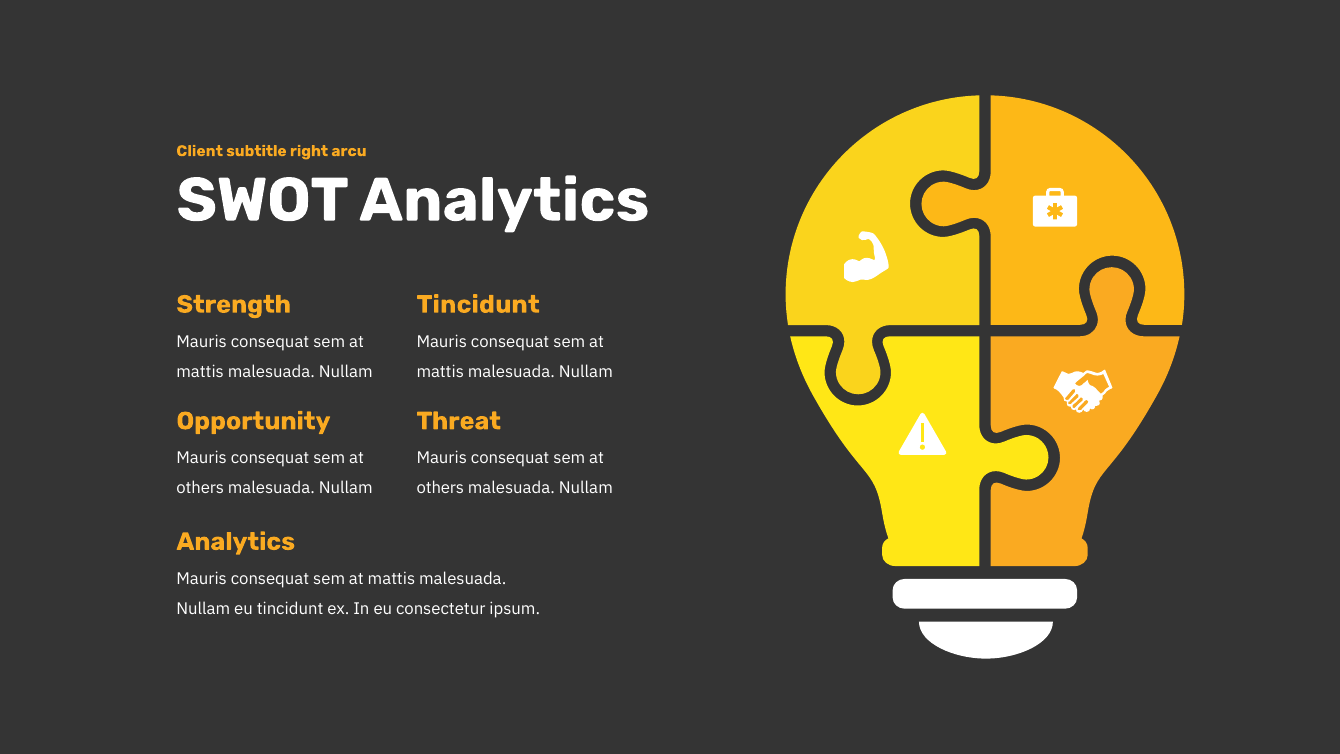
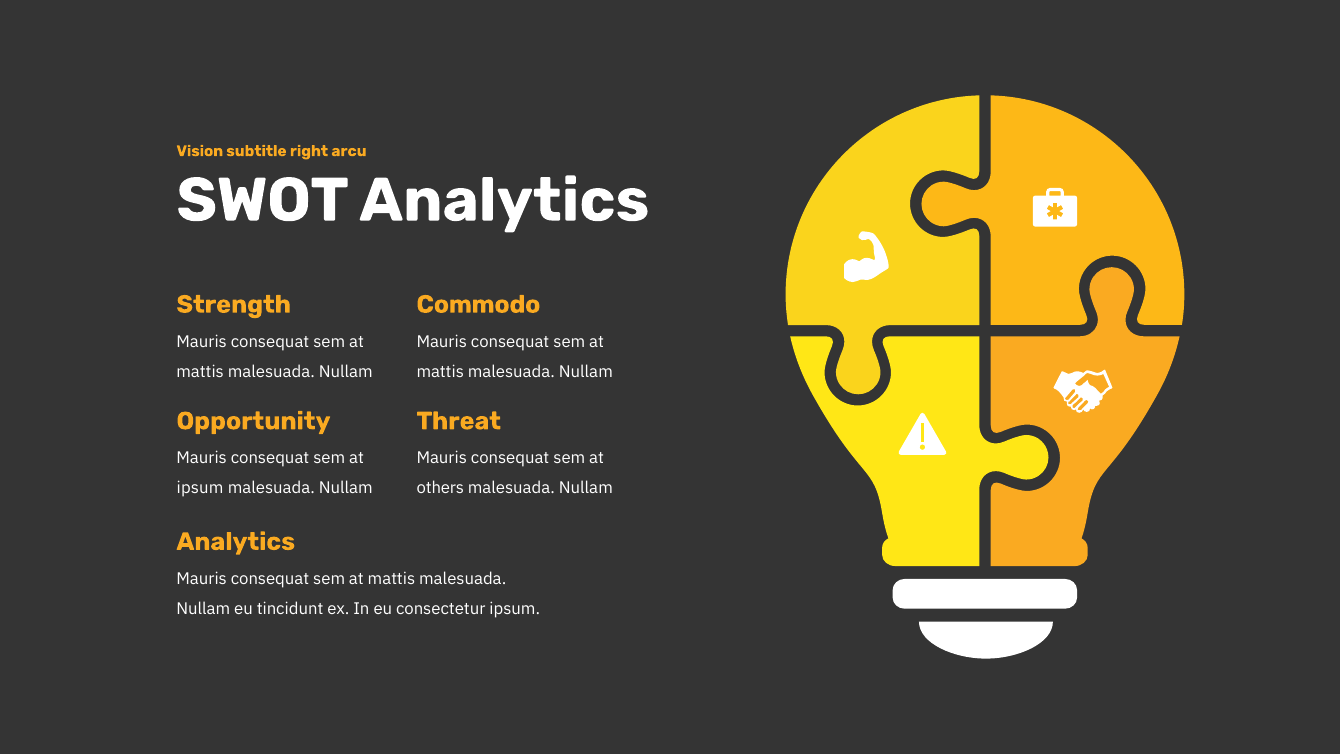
Client: Client -> Vision
Tincidunt at (478, 304): Tincidunt -> Commodo
others at (200, 488): others -> ipsum
